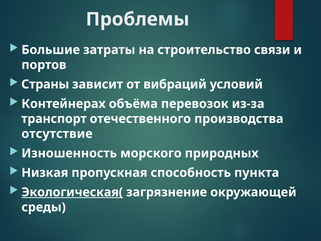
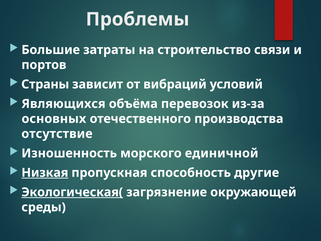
Контейнерах: Контейнерах -> Являющихся
транспорт: транспорт -> основных
природных: природных -> единичной
Низкая underline: none -> present
пункта: пункта -> другие
